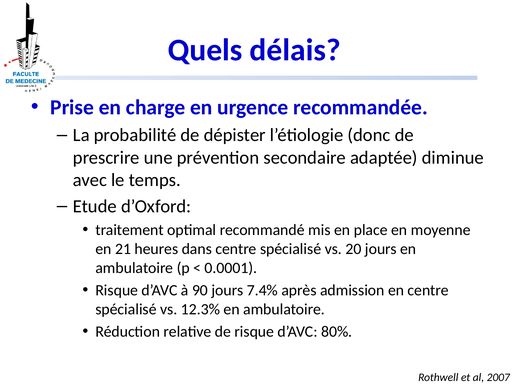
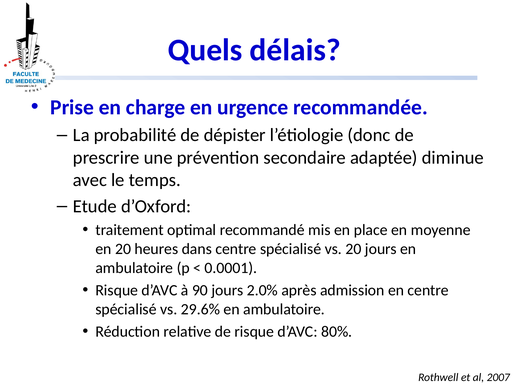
en 21: 21 -> 20
7.4%: 7.4% -> 2.0%
12.3%: 12.3% -> 29.6%
